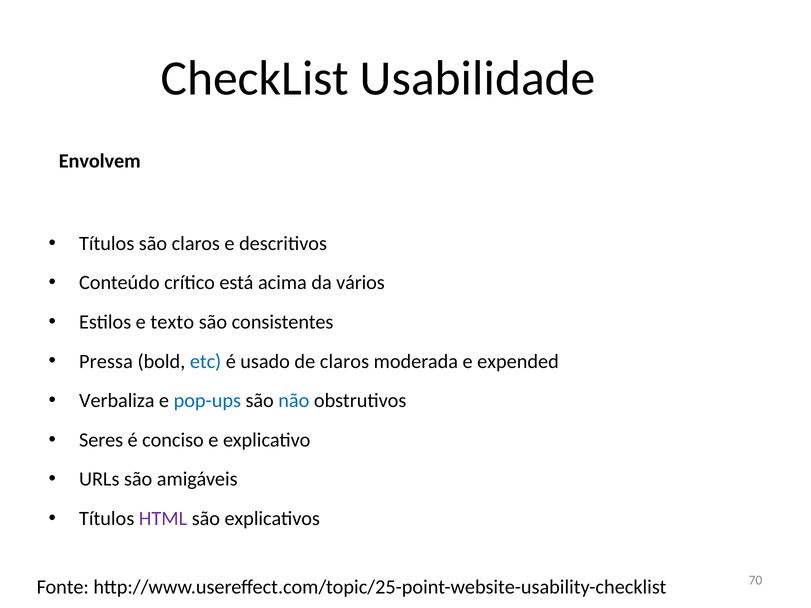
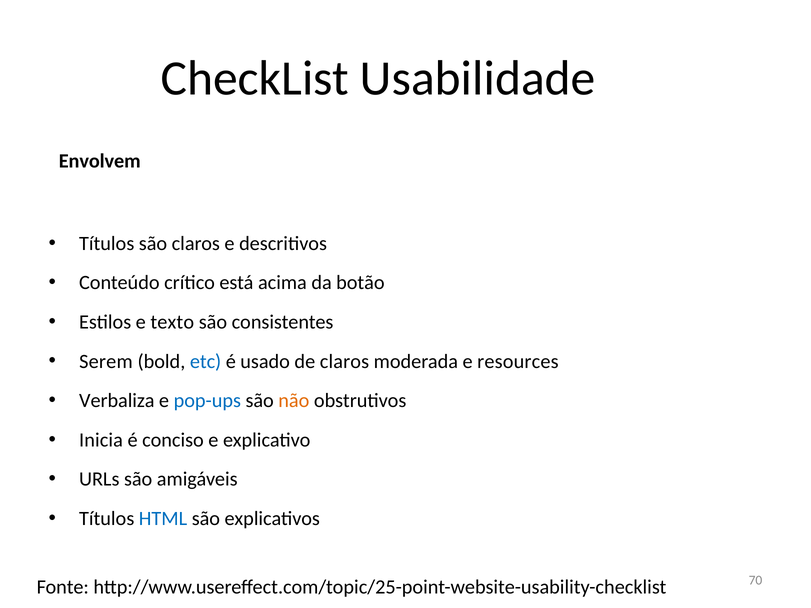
vários: vários -> botão
Pressa: Pressa -> Serem
expended: expended -> resources
não colour: blue -> orange
Seres: Seres -> Inicia
HTML colour: purple -> blue
